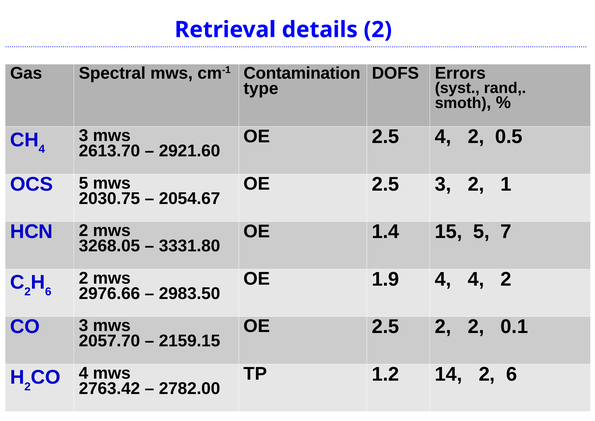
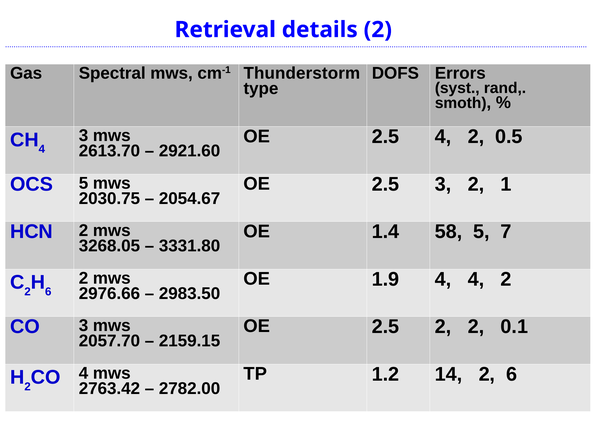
Contamination: Contamination -> Thunderstorm
15: 15 -> 58
